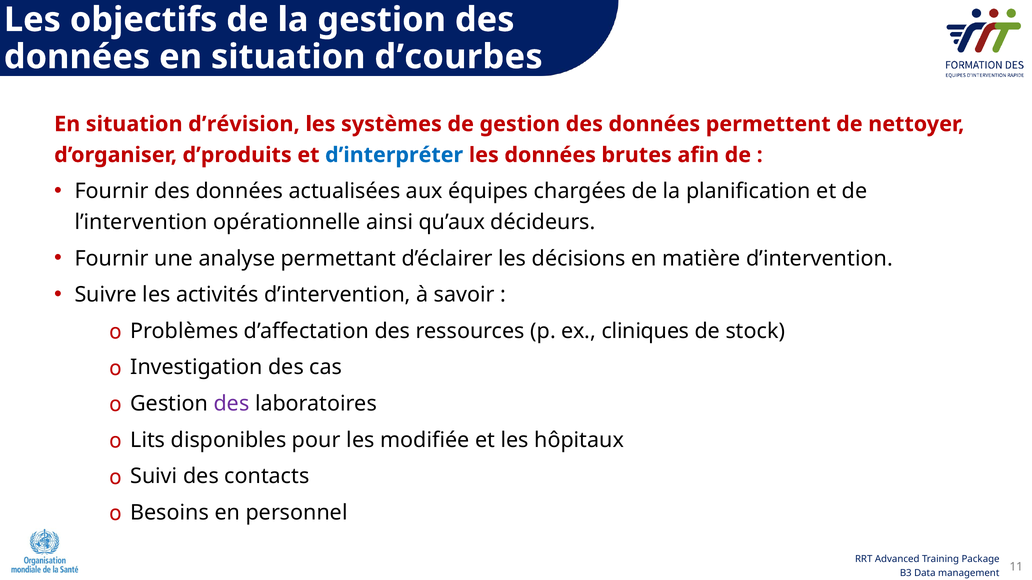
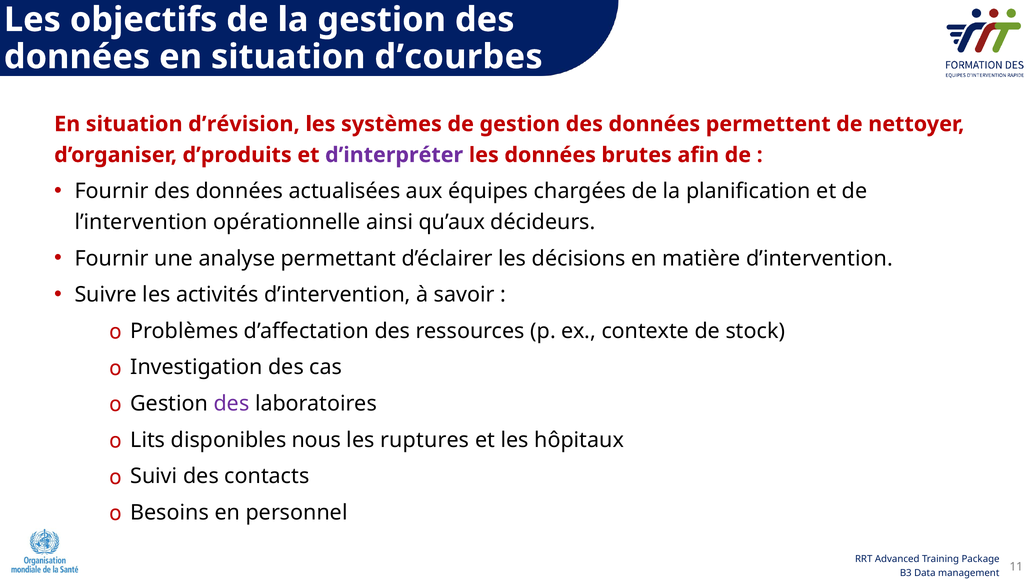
d’interpréter colour: blue -> purple
cliniques: cliniques -> contexte
pour: pour -> nous
modifiée: modifiée -> ruptures
